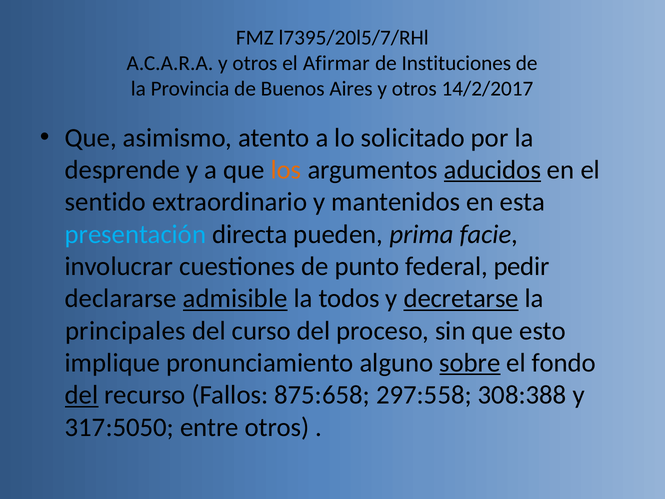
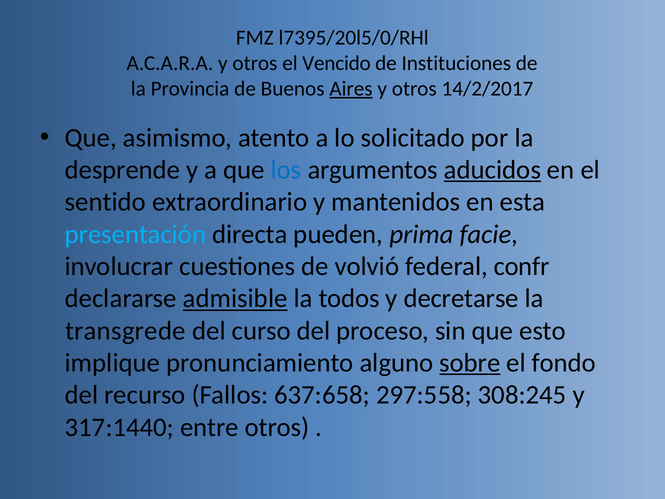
l7395/20l5/7/RHl: l7395/20l5/7/RHl -> l7395/20l5/0/RHl
Afirmar: Afirmar -> Vencido
Aires underline: none -> present
los colour: orange -> blue
punto: punto -> volvió
pedir: pedir -> confr
decretarse underline: present -> none
principales: principales -> transgrede
del at (82, 395) underline: present -> none
875:658: 875:658 -> 637:658
308:388: 308:388 -> 308:245
317:5050: 317:5050 -> 317:1440
